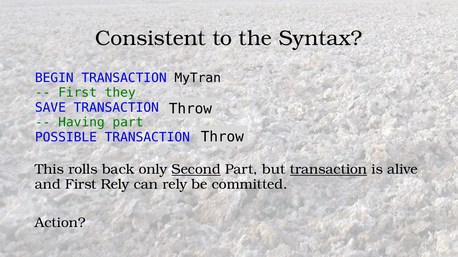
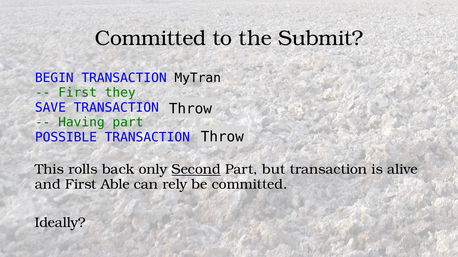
Consistent at (150, 38): Consistent -> Committed
Syntax: Syntax -> Submit
transaction at (328, 170) underline: present -> none
First Rely: Rely -> Able
Action: Action -> Ideally
